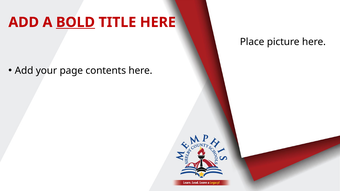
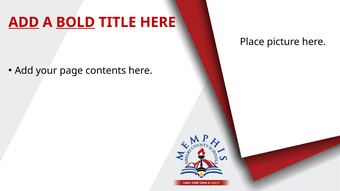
ADD at (24, 22) underline: none -> present
